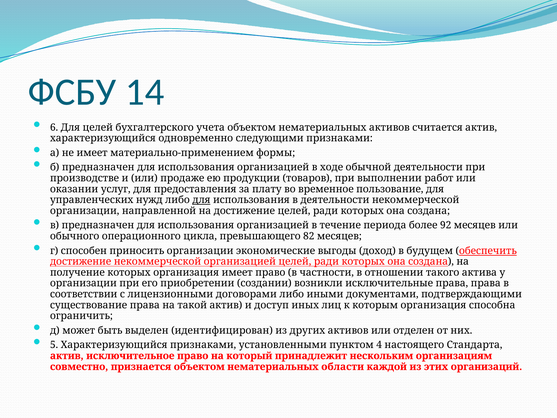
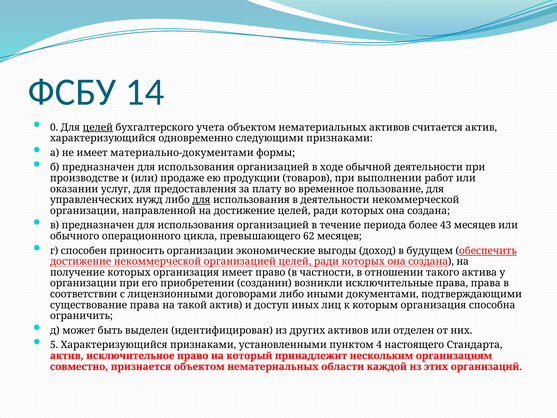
6: 6 -> 0
целей at (98, 127) underline: none -> present
материально-применением: материально-применением -> материально-документами
92: 92 -> 43
82: 82 -> 62
